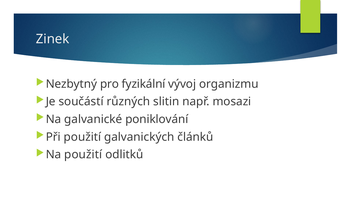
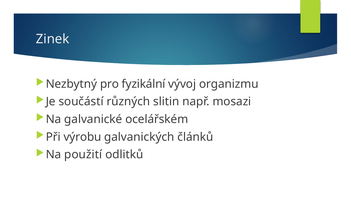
poniklování: poniklování -> ocelářském
Při použití: použití -> výrobu
